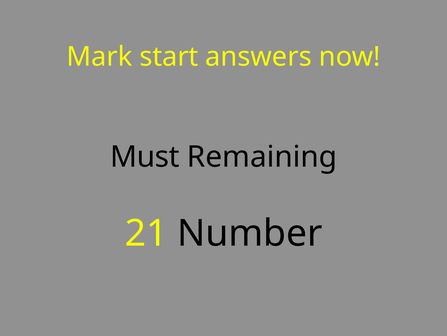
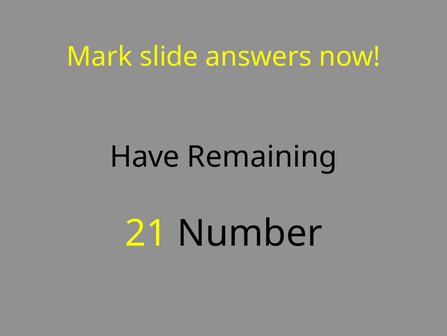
start: start -> slide
Must: Must -> Have
